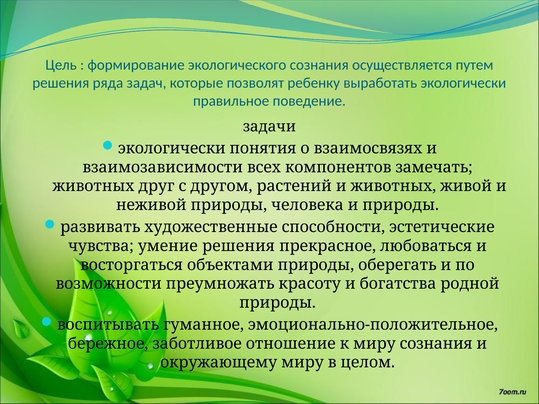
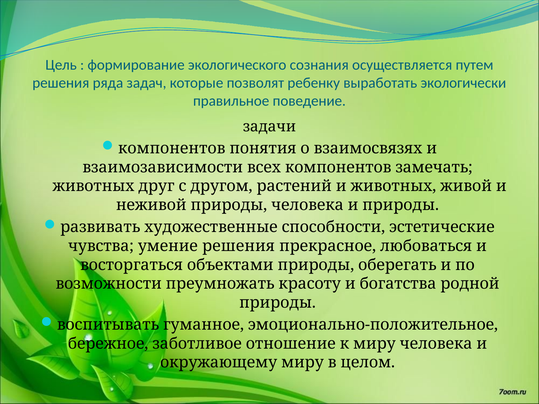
экологически at (172, 149): экологически -> компонентов
миру сознания: сознания -> человека
